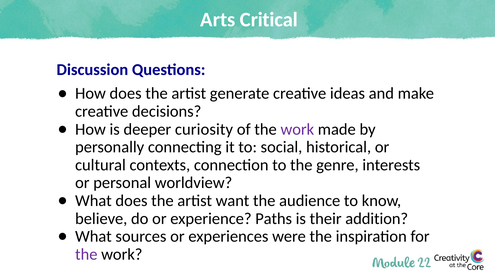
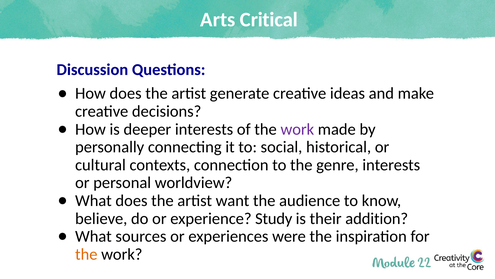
deeper curiosity: curiosity -> interests
Paths: Paths -> Study
the at (86, 254) colour: purple -> orange
